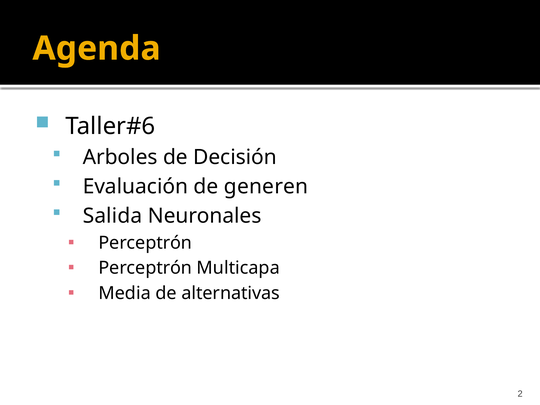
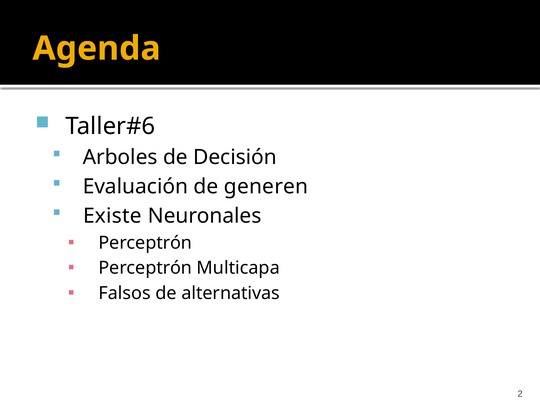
Salida: Salida -> Existe
Media: Media -> Falsos
